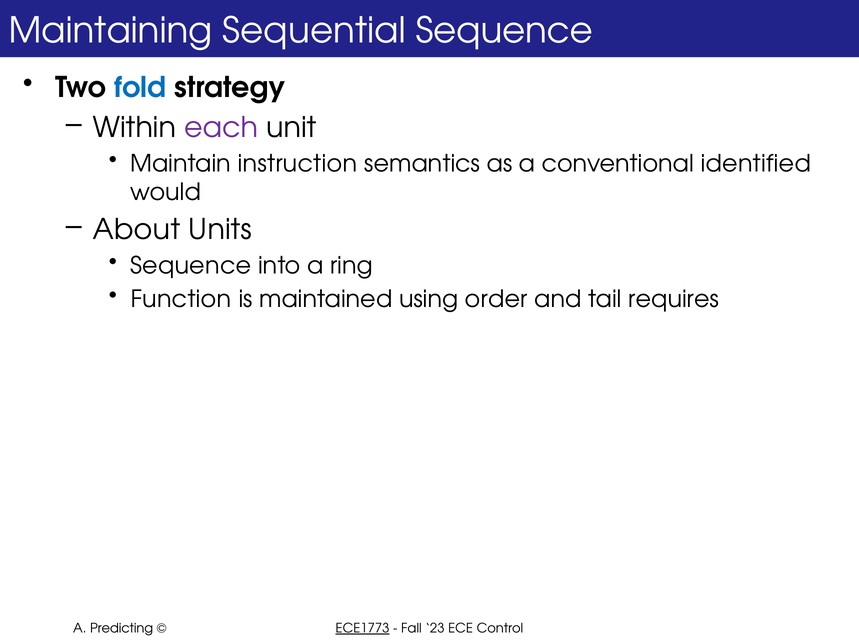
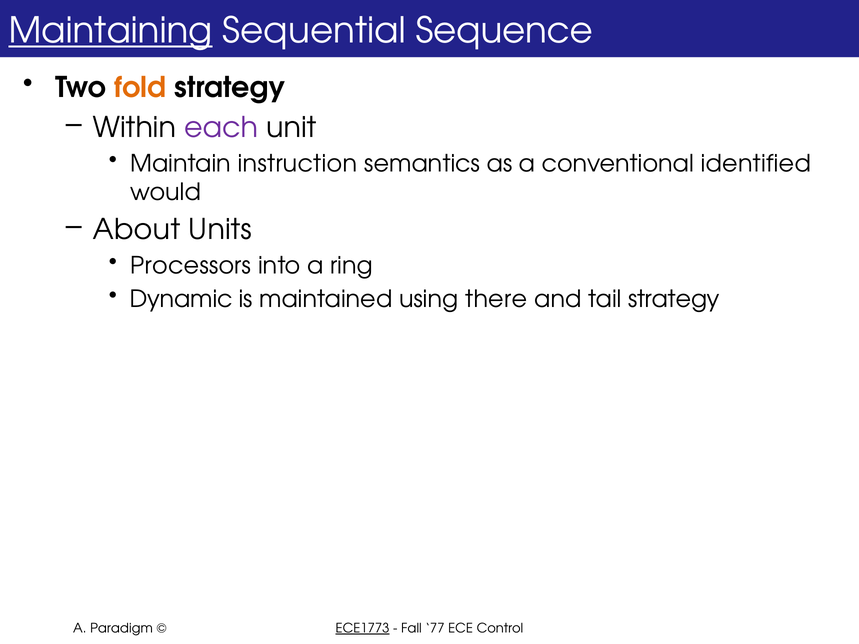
Maintaining underline: none -> present
fold colour: blue -> orange
Sequence at (191, 266): Sequence -> Processors
Function: Function -> Dynamic
order: order -> there
tail requires: requires -> strategy
Predicting: Predicting -> Paradigm
23: 23 -> 77
